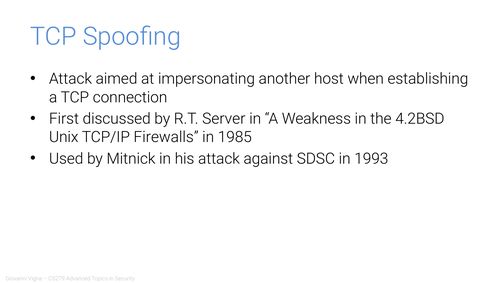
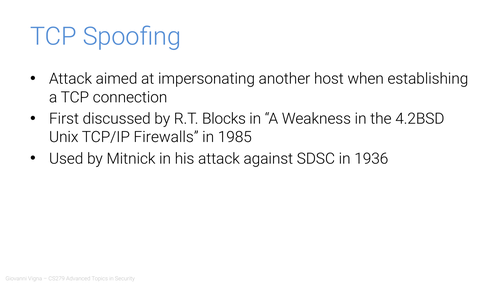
Server: Server -> Blocks
1993: 1993 -> 1936
